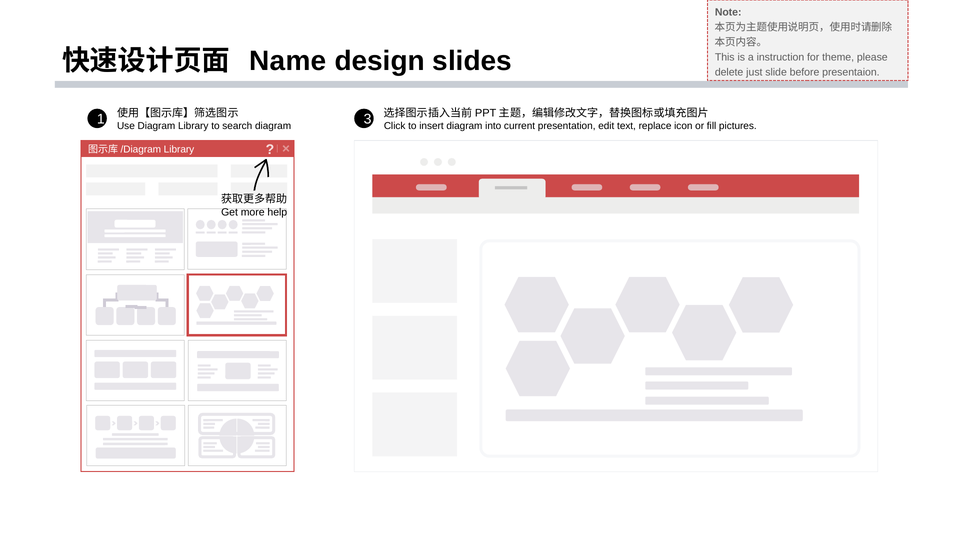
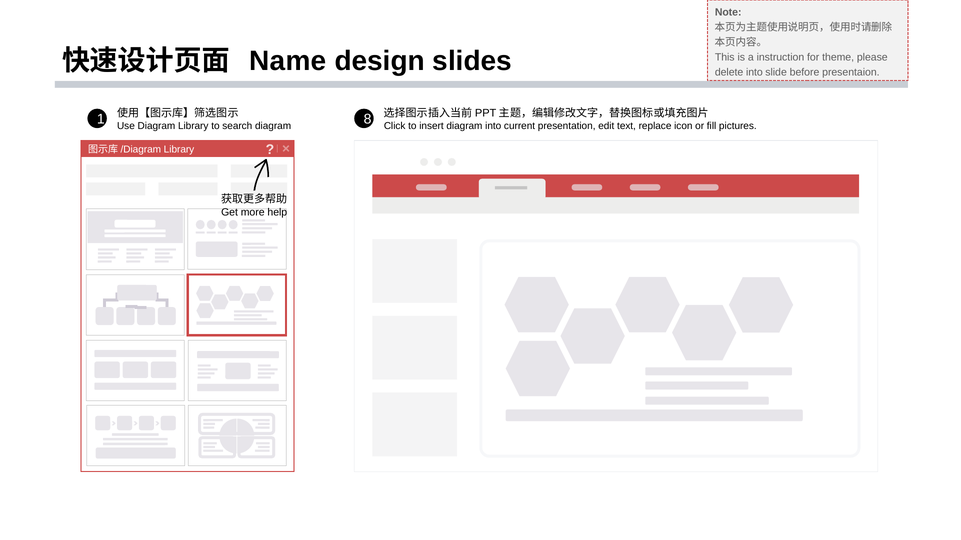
delete just: just -> into
3: 3 -> 8
